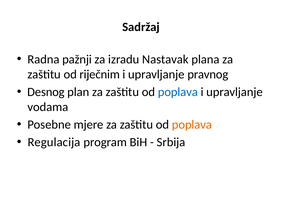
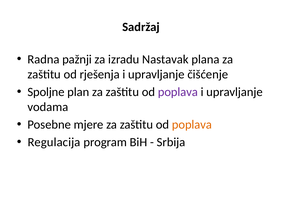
riječnim: riječnim -> rješenja
pravnog: pravnog -> čišćenje
Desnog: Desnog -> Spoljne
poplava at (178, 92) colour: blue -> purple
